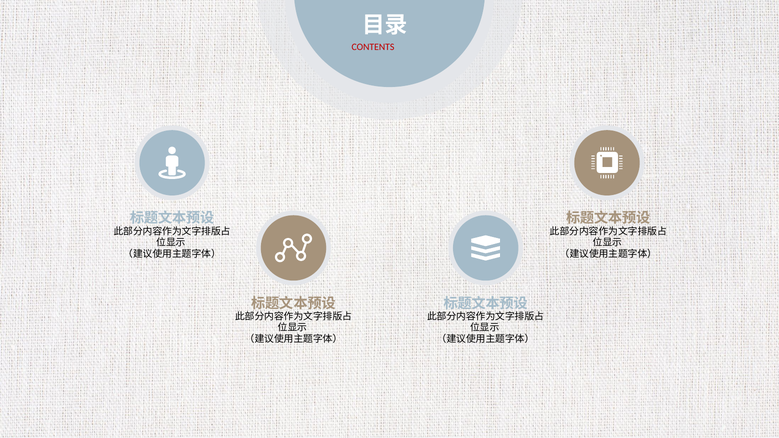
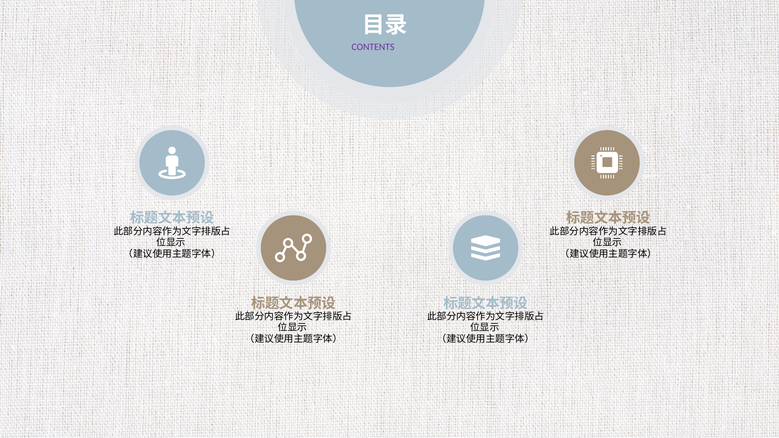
CONTENTS colour: red -> purple
